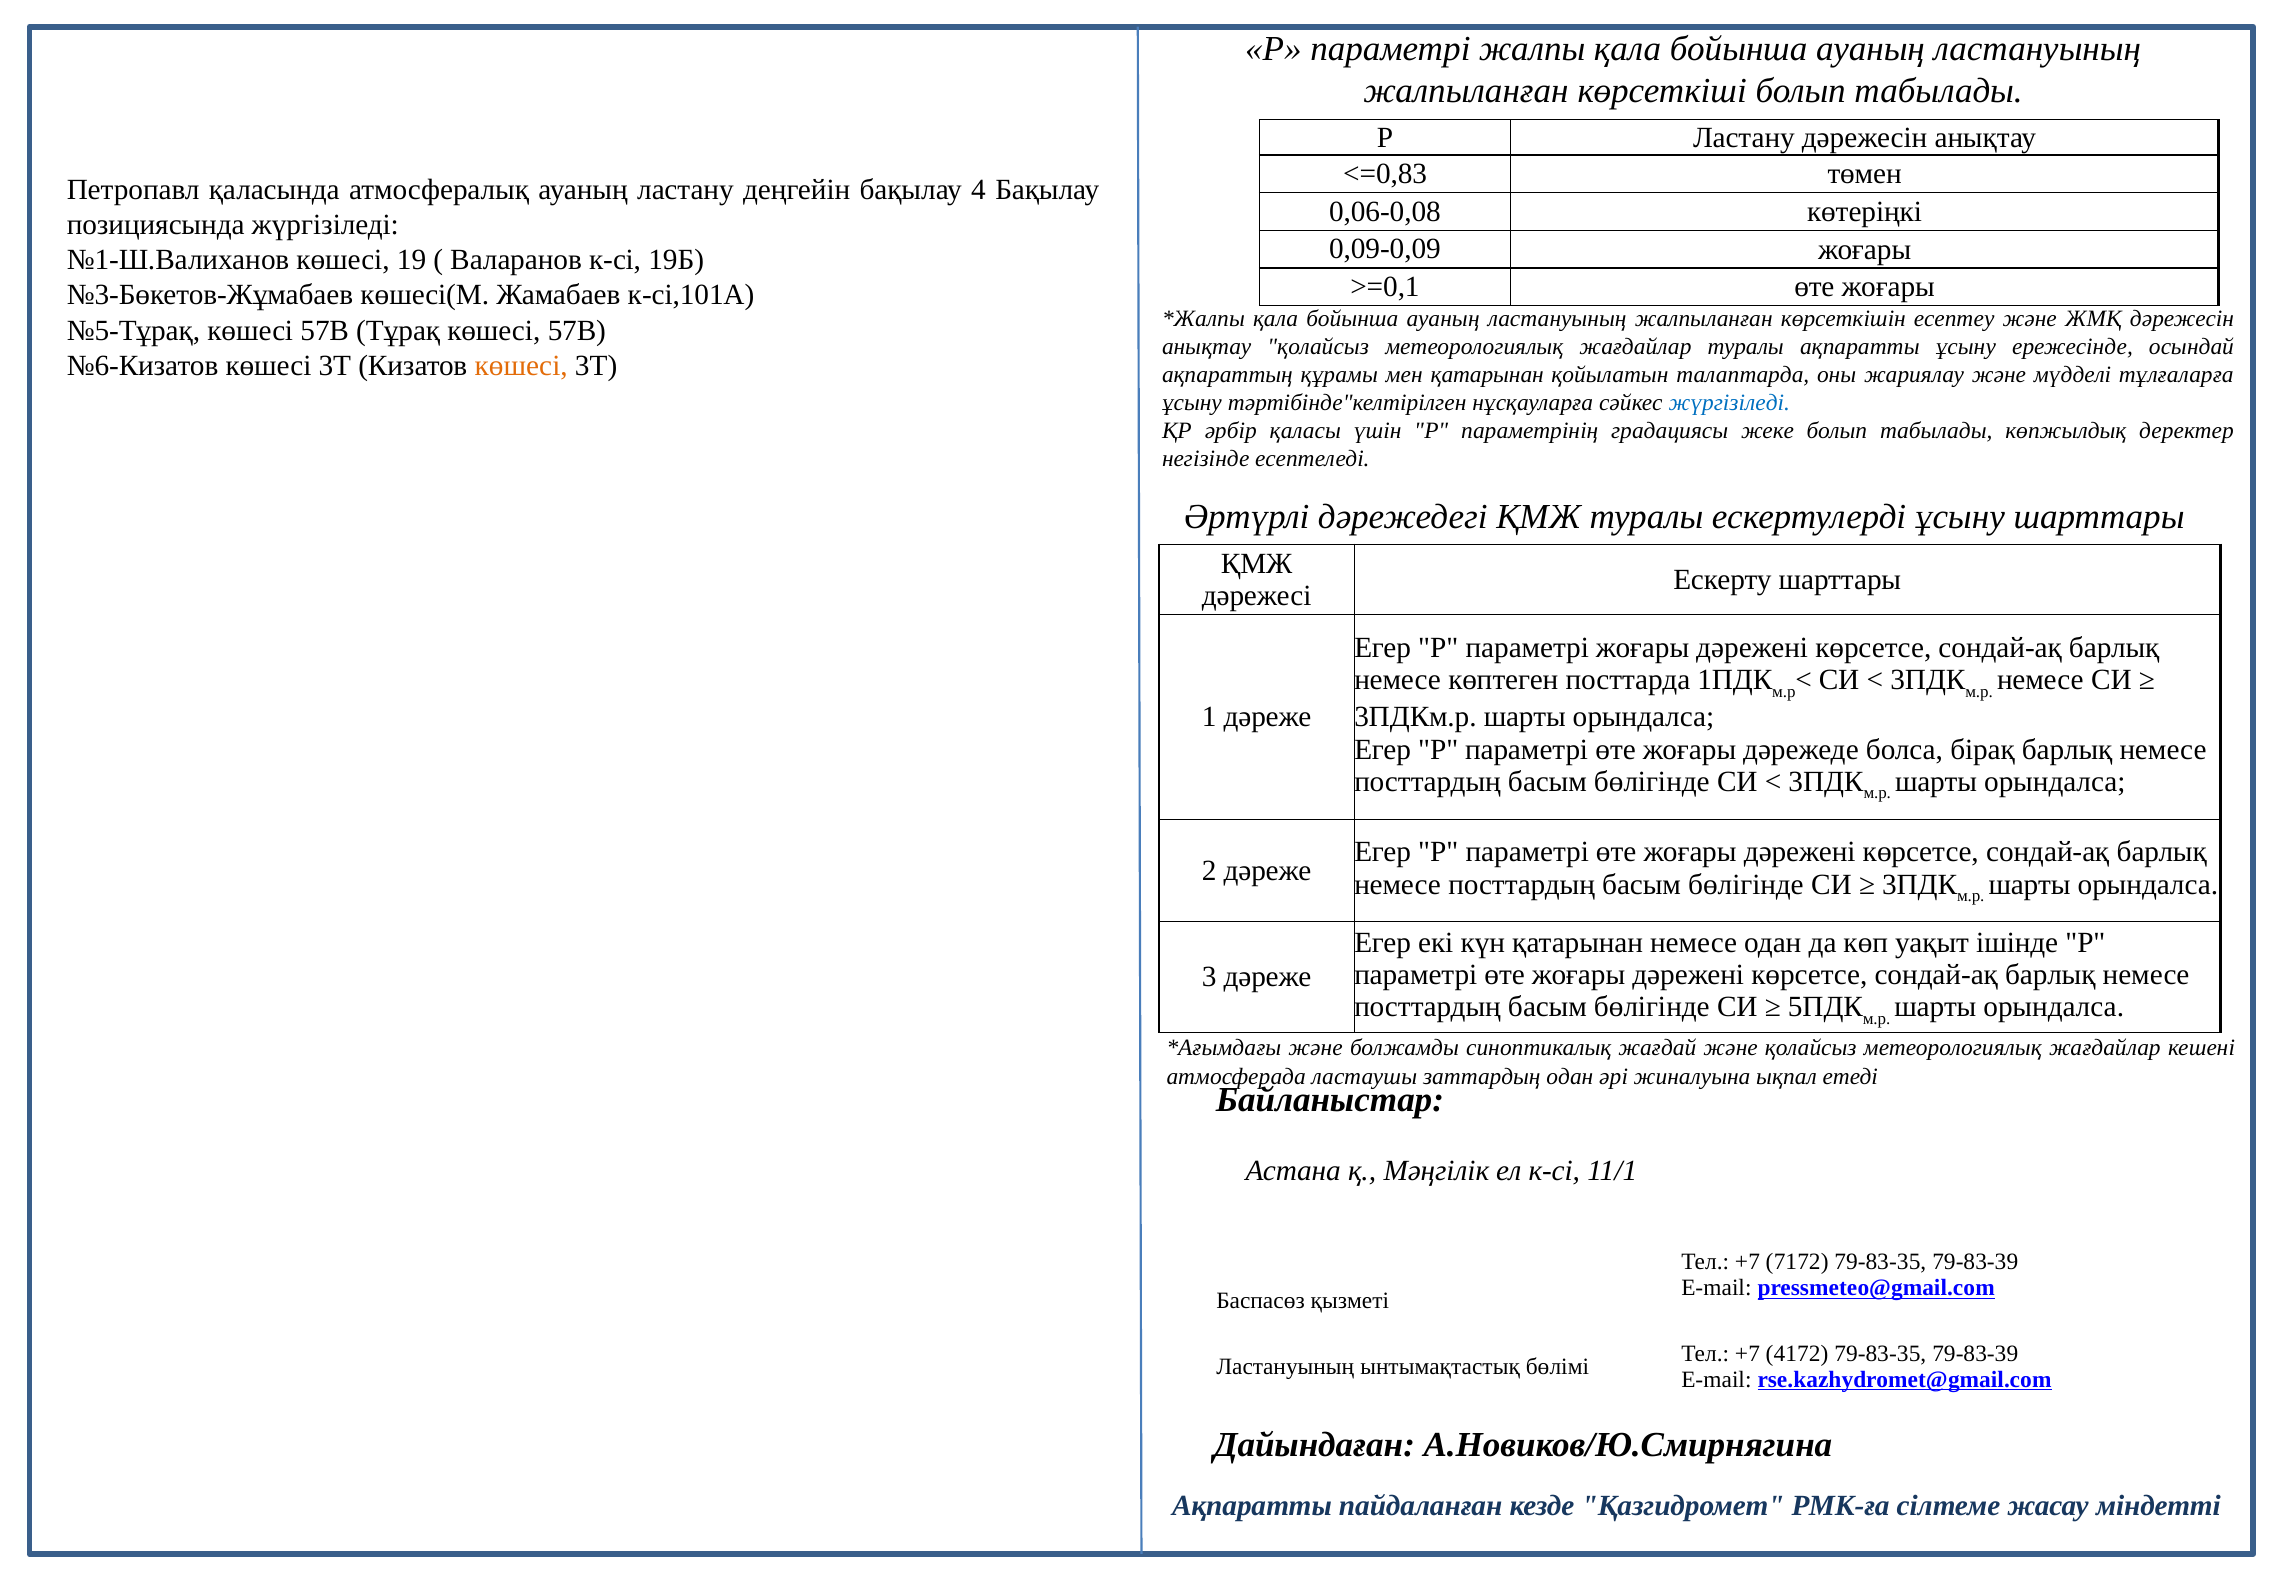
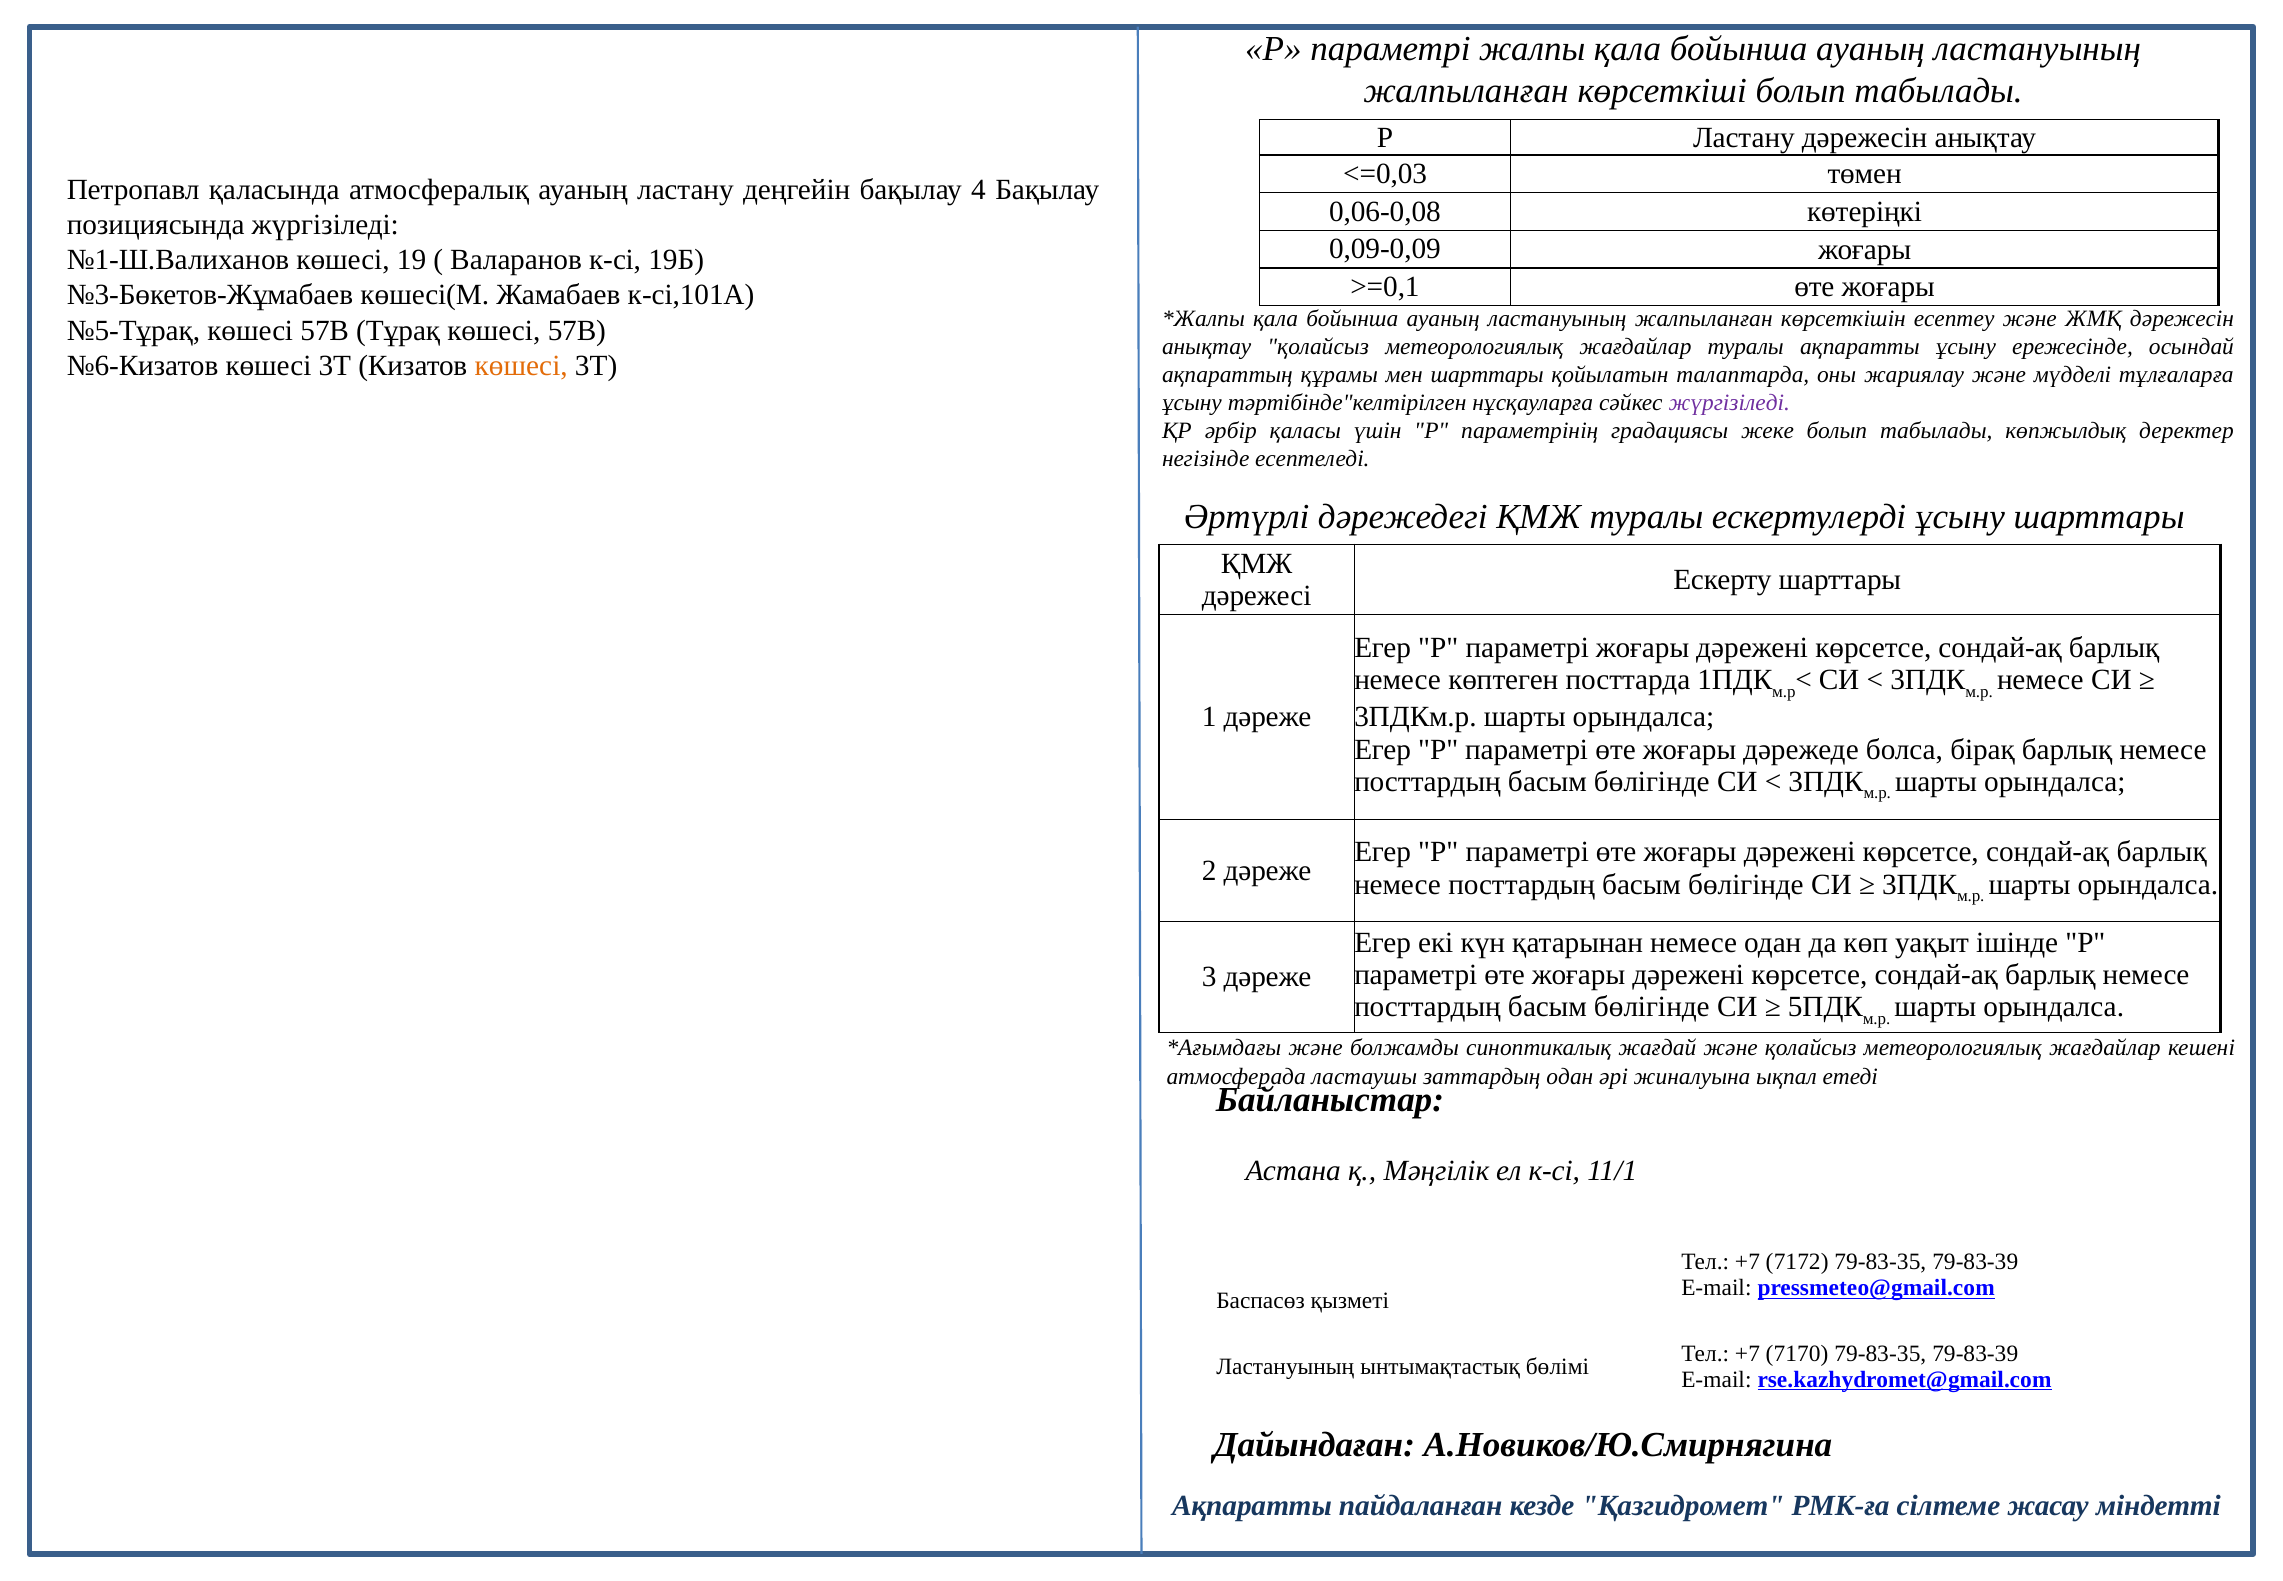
<=0,83: <=0,83 -> <=0,03
мен қатарынан: қатарынан -> шарттары
жүргізіледі at (1729, 403) colour: blue -> purple
4172: 4172 -> 7170
